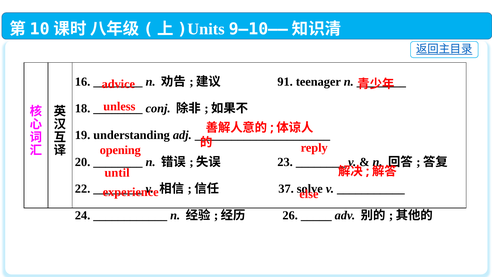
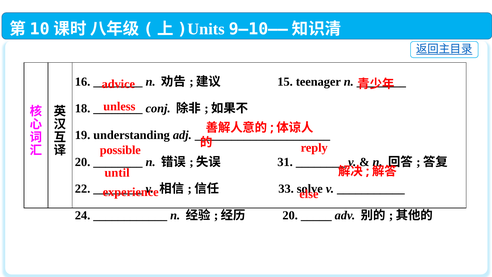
91: 91 -> 15
opening: opening -> possible
23: 23 -> 31
37: 37 -> 33
26 at (290, 215): 26 -> 20
